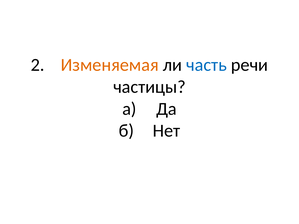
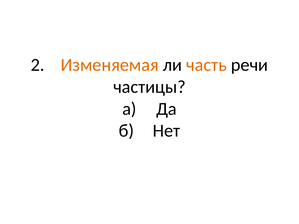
часть colour: blue -> orange
